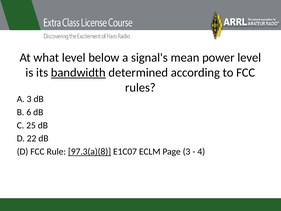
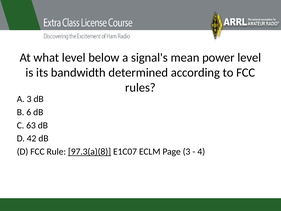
bandwidth underline: present -> none
25: 25 -> 63
22: 22 -> 42
